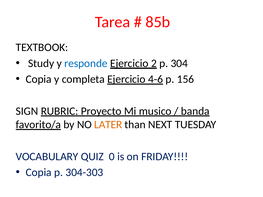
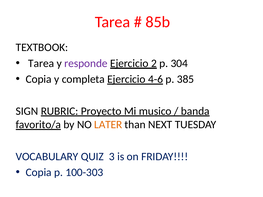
Study at (41, 63): Study -> Tarea
responde colour: blue -> purple
156: 156 -> 385
0: 0 -> 3
304-303: 304-303 -> 100-303
